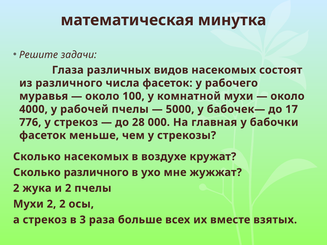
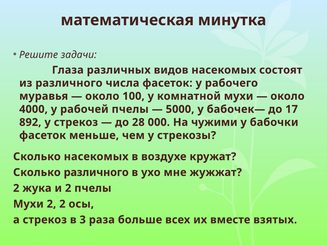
776: 776 -> 892
главная: главная -> чужими
